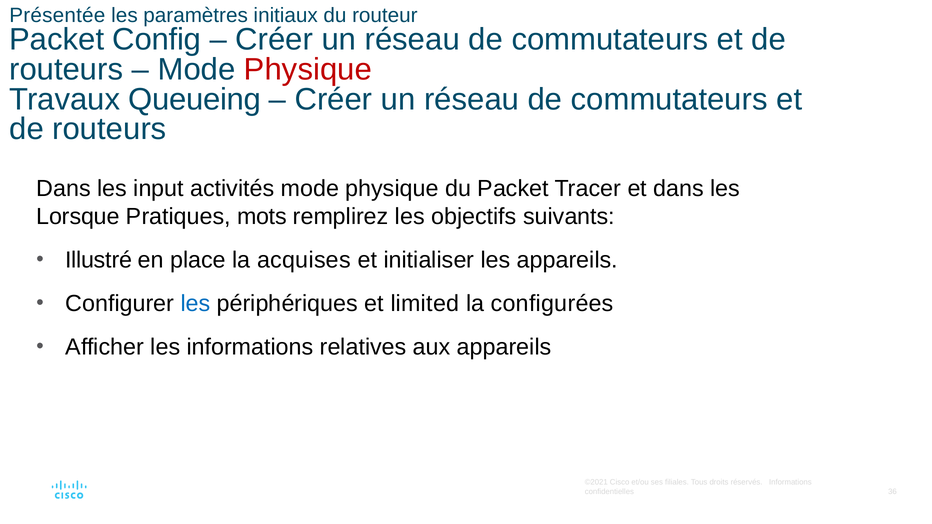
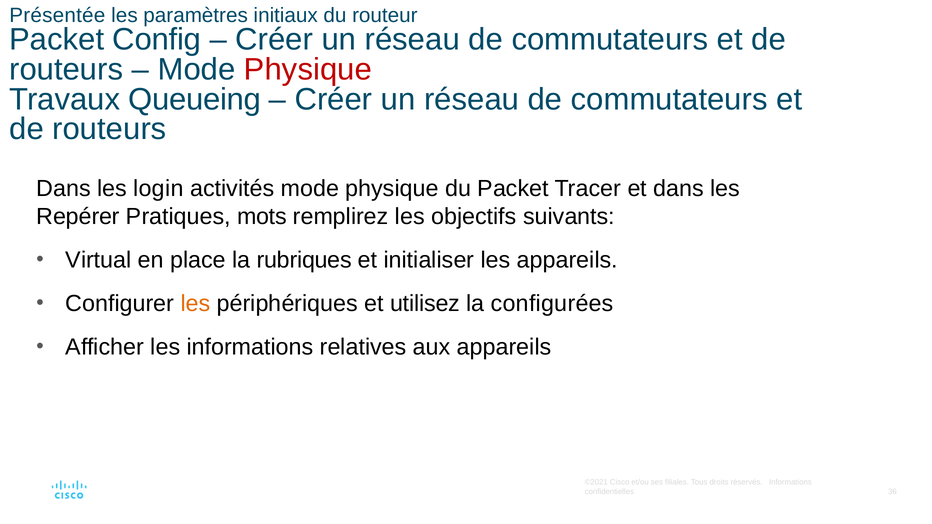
input: input -> login
Lorsque: Lorsque -> Repérer
Illustré: Illustré -> Virtual
acquises: acquises -> rubriques
les at (195, 304) colour: blue -> orange
limited: limited -> utilisez
